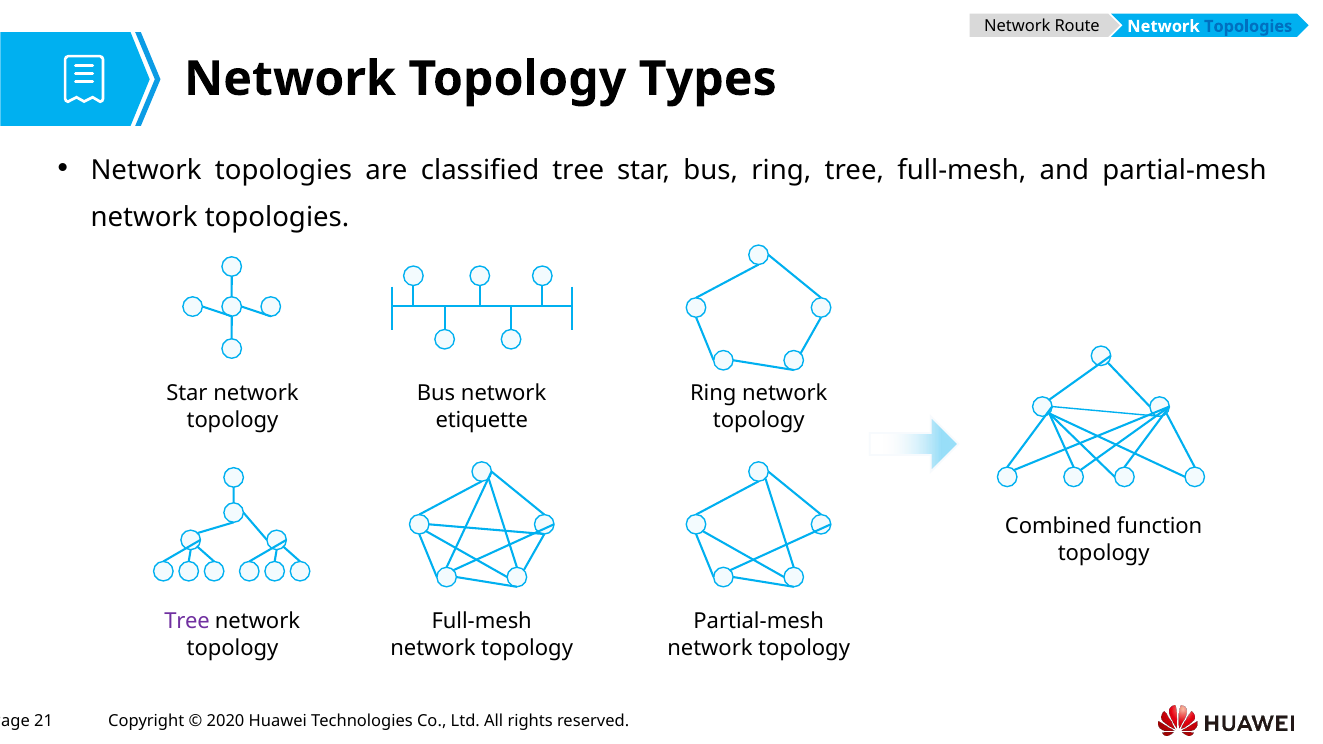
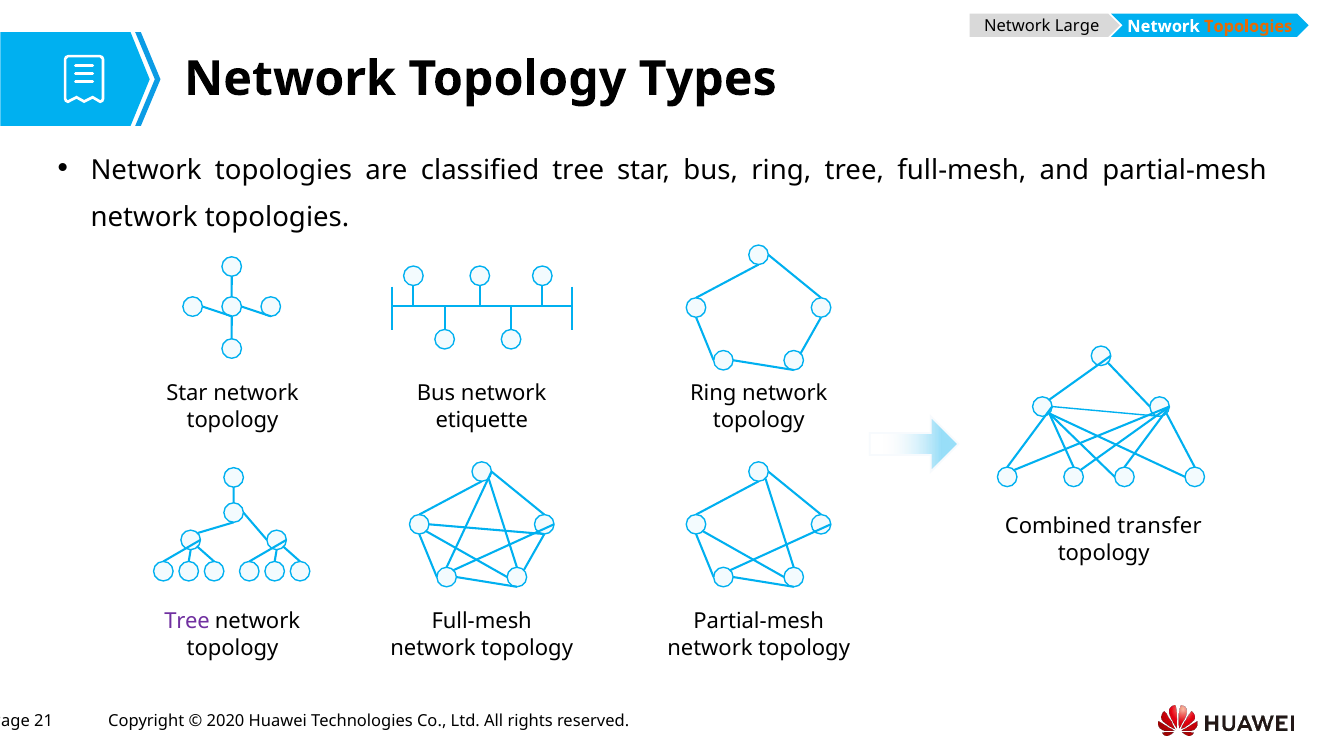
Route: Route -> Large
Topologies at (1248, 26) colour: blue -> orange
function: function -> transfer
